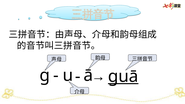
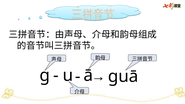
guā underline: present -> none
